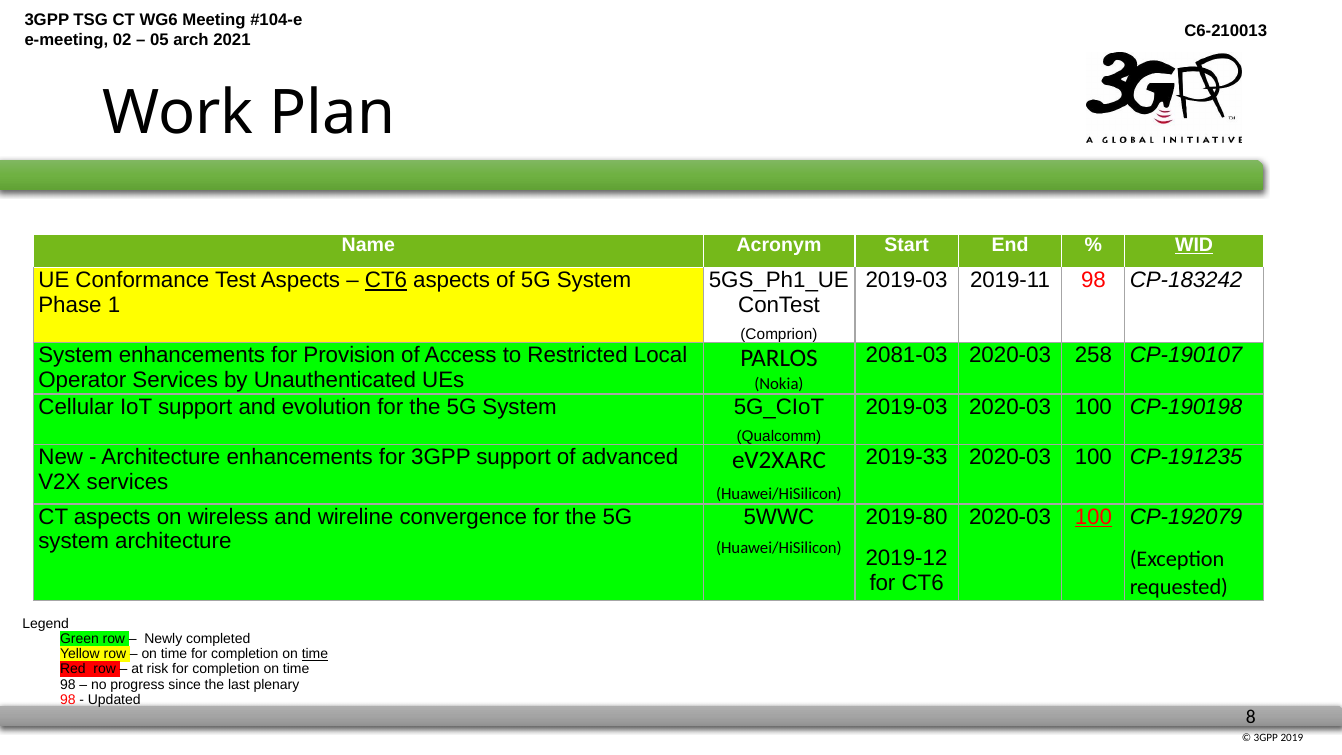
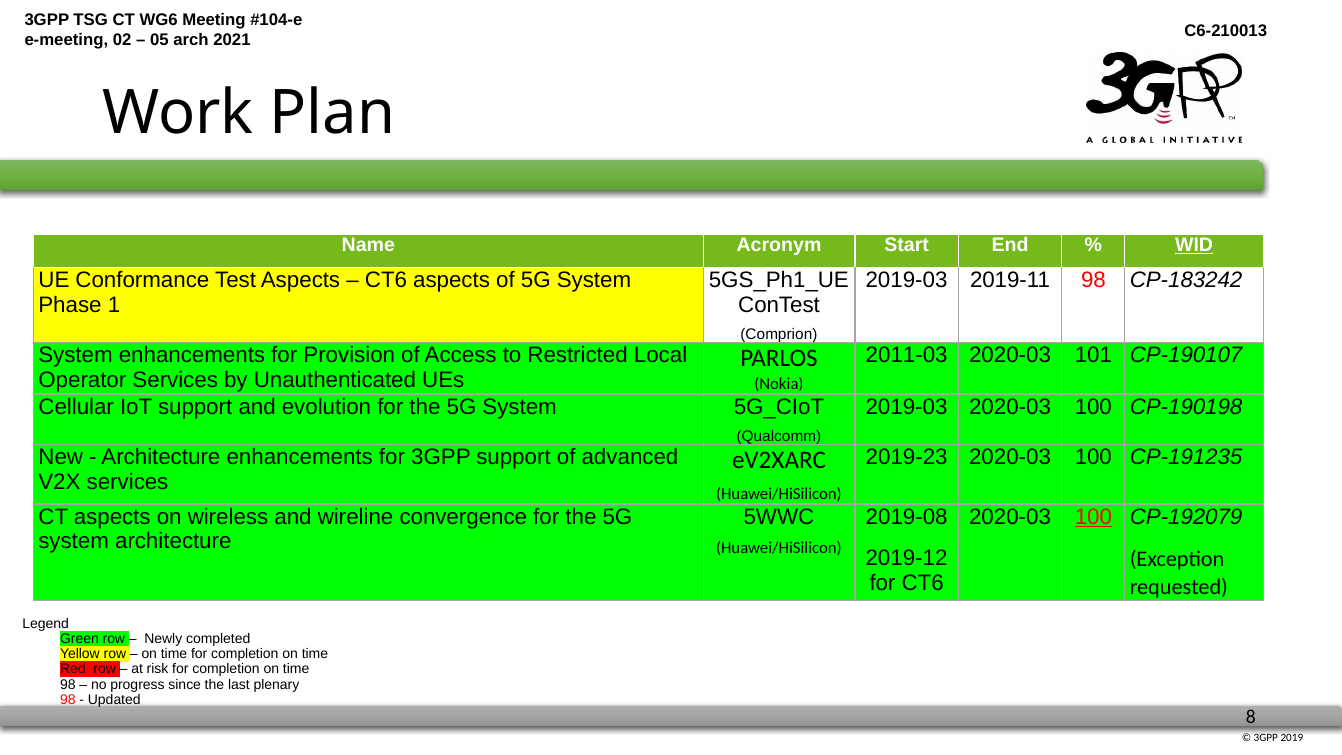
CT6 at (386, 280) underline: present -> none
2081-03: 2081-03 -> 2011-03
258: 258 -> 101
2019-33: 2019-33 -> 2019-23
2019-80: 2019-80 -> 2019-08
time at (315, 654) underline: present -> none
